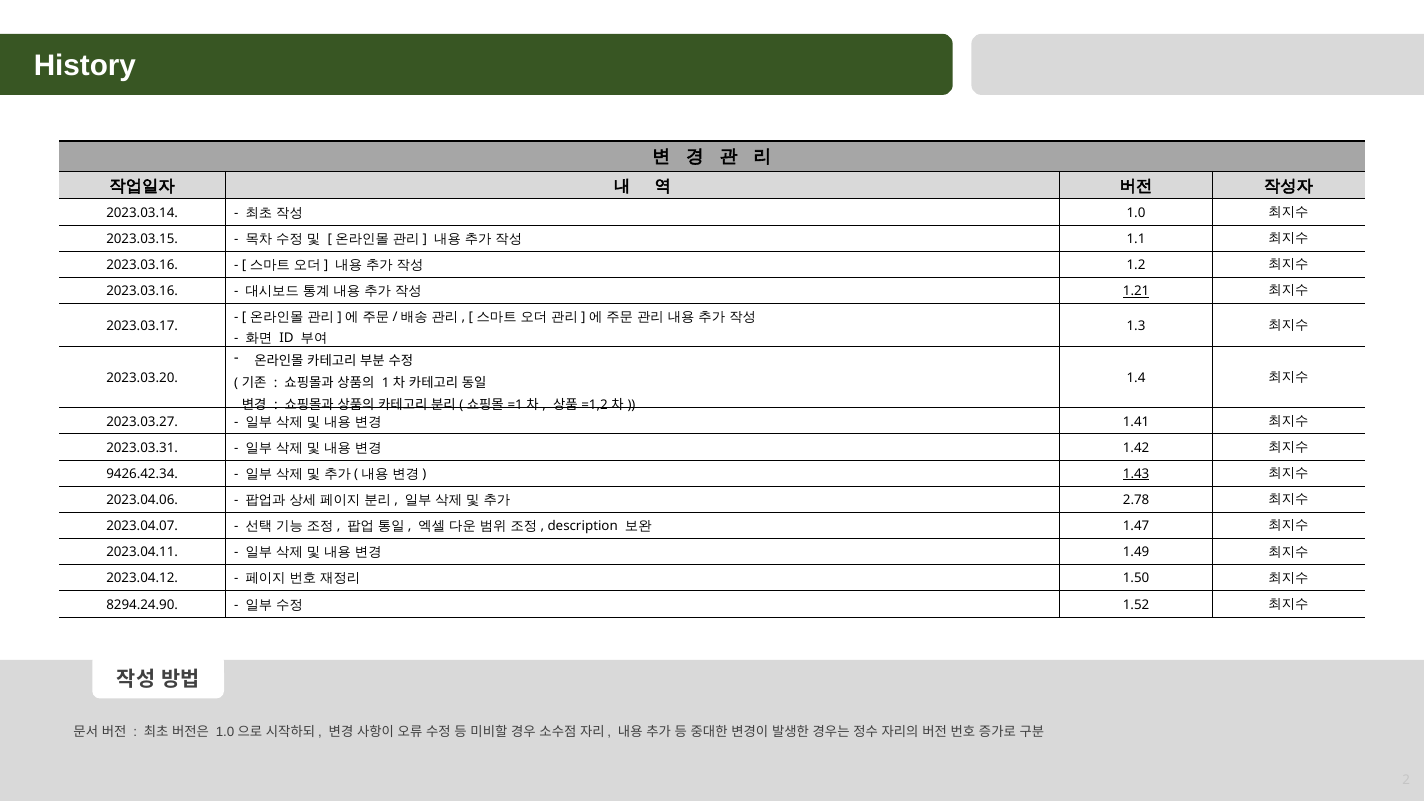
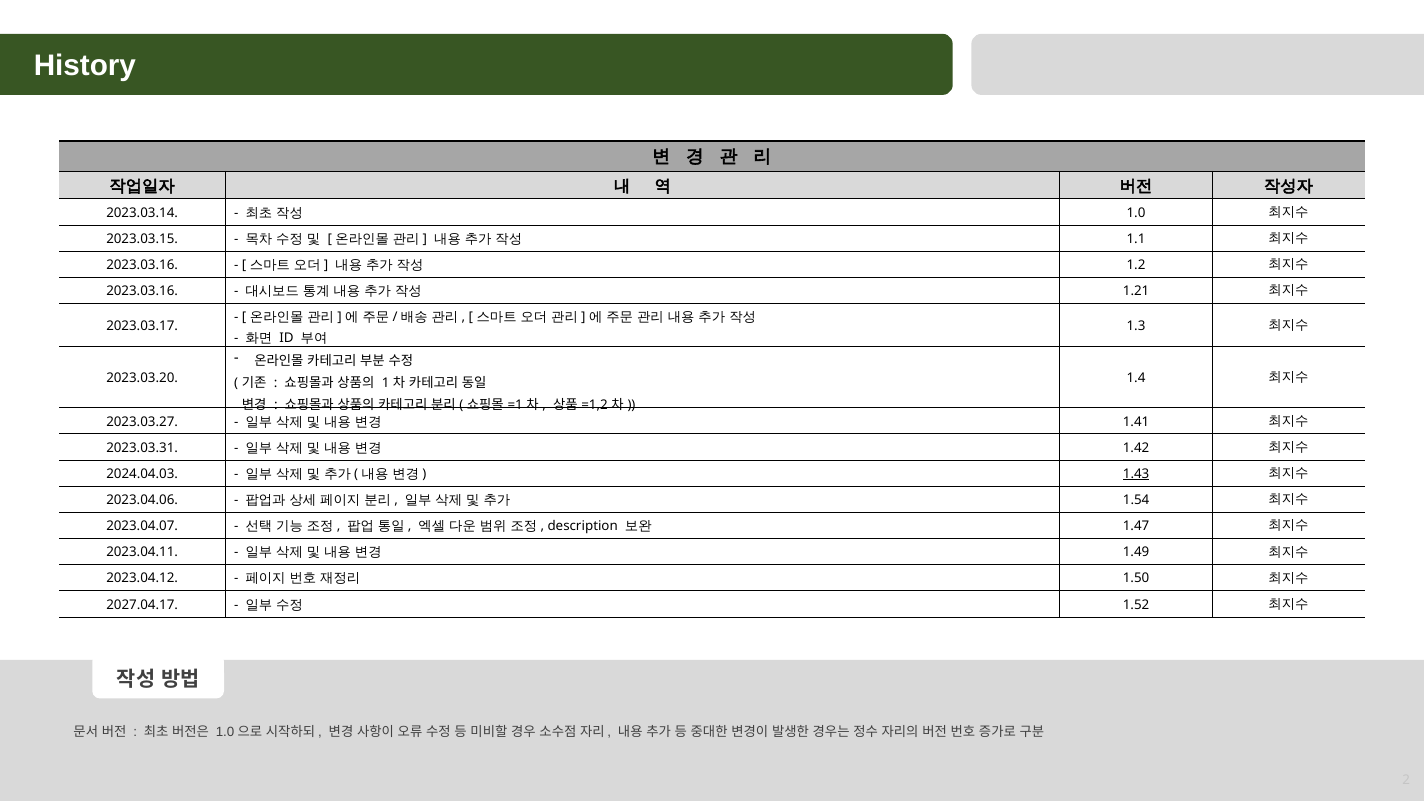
1.21 underline: present -> none
9426.42.34: 9426.42.34 -> 2024.04.03
2.78: 2.78 -> 1.54
8294.24.90: 8294.24.90 -> 2027.04.17
